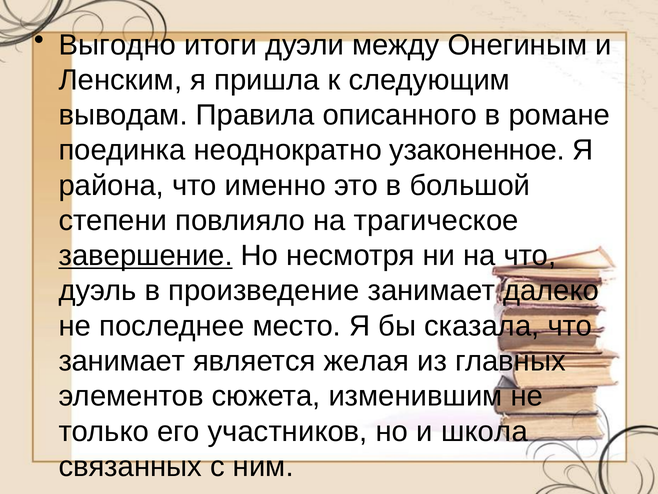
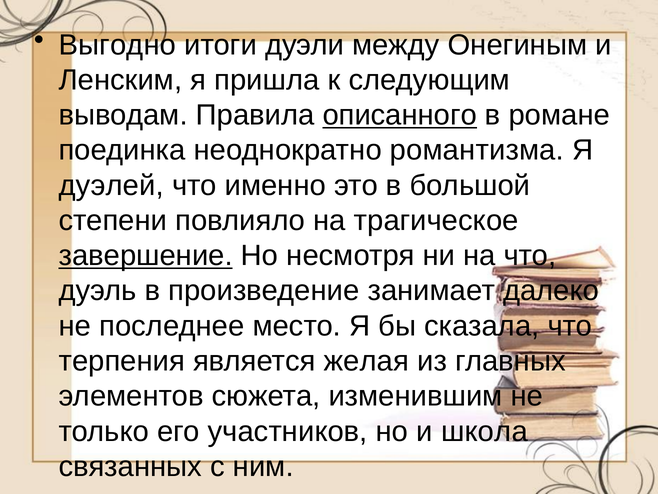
описанного underline: none -> present
узаконенное: узаконенное -> романтизма
района: района -> дуэлей
занимает at (122, 361): занимает -> терпения
